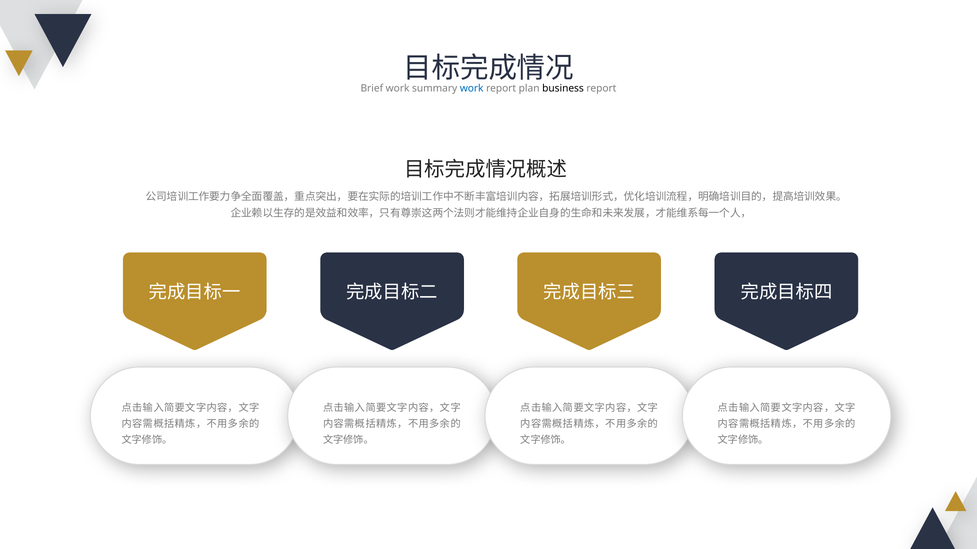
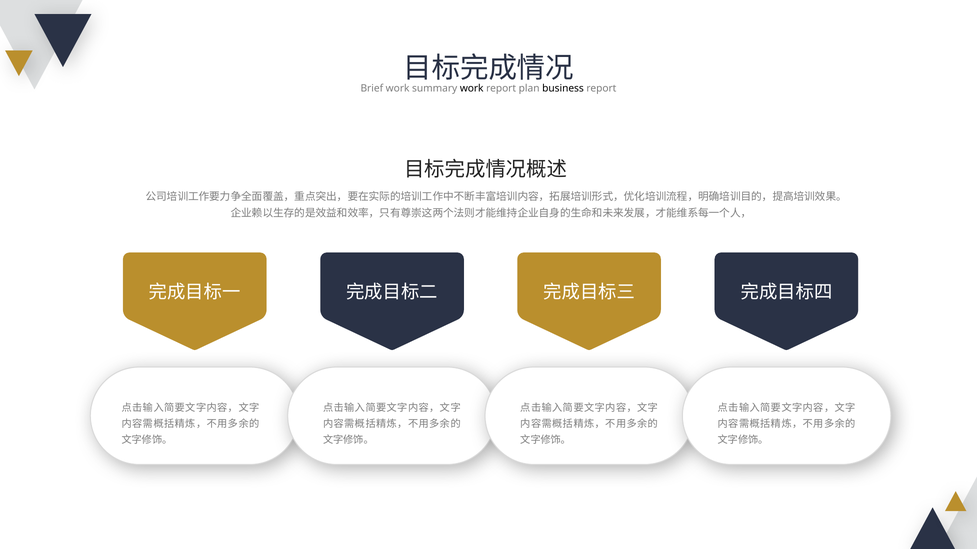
work at (472, 88) colour: blue -> black
